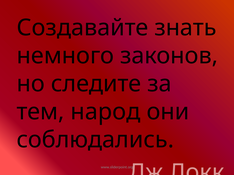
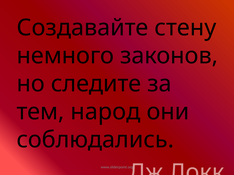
знать: знать -> стену
